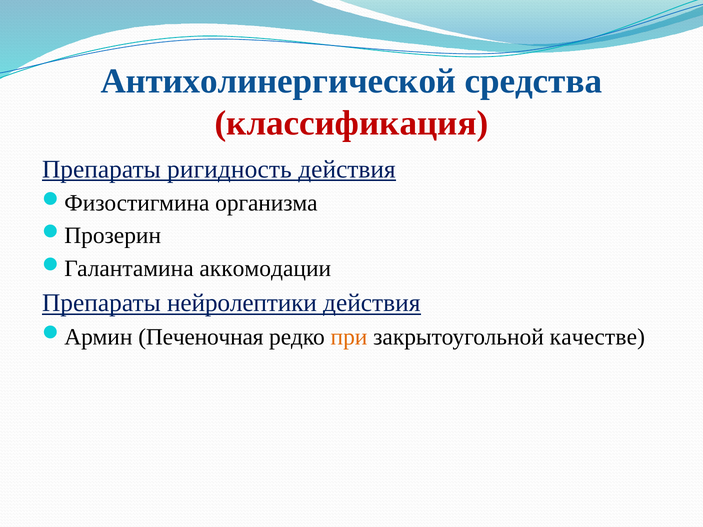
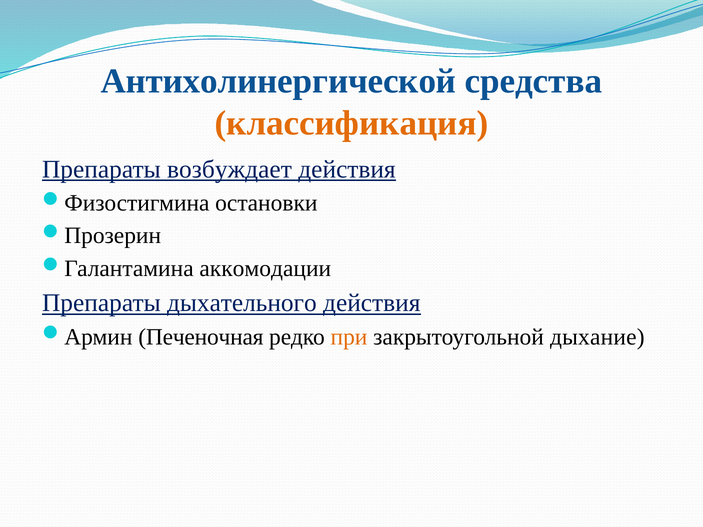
классификация colour: red -> orange
ригидность: ригидность -> возбуждает
организма: организма -> остановки
нейролептики: нейролептики -> дыхательного
качестве: качестве -> дыхание
